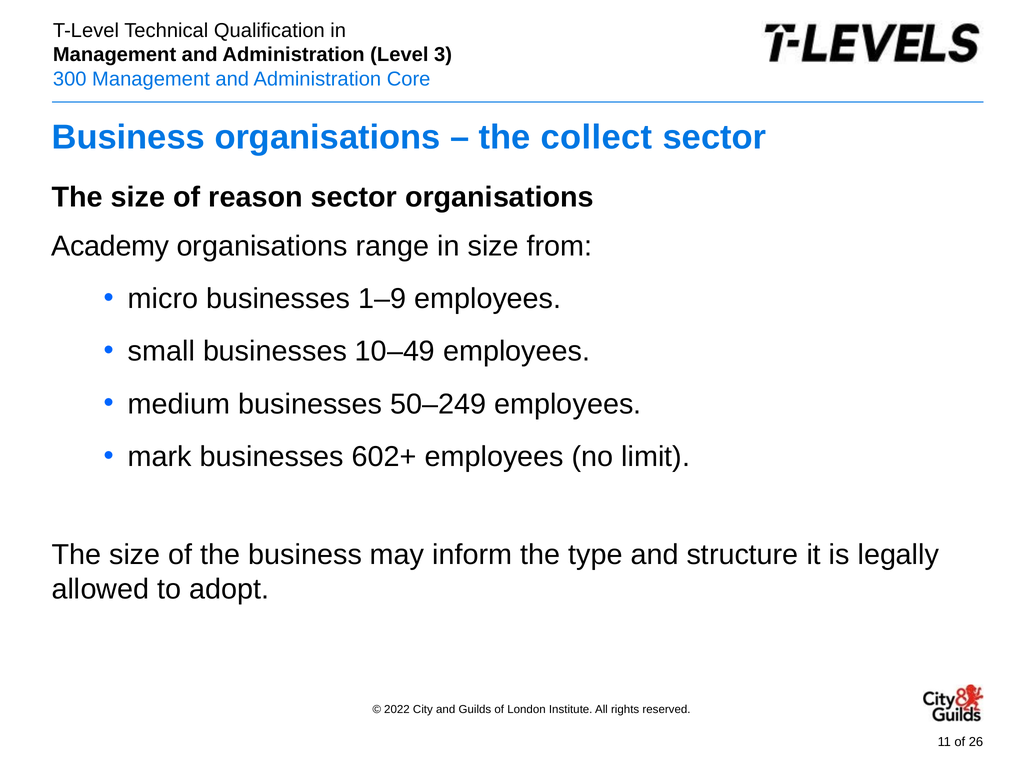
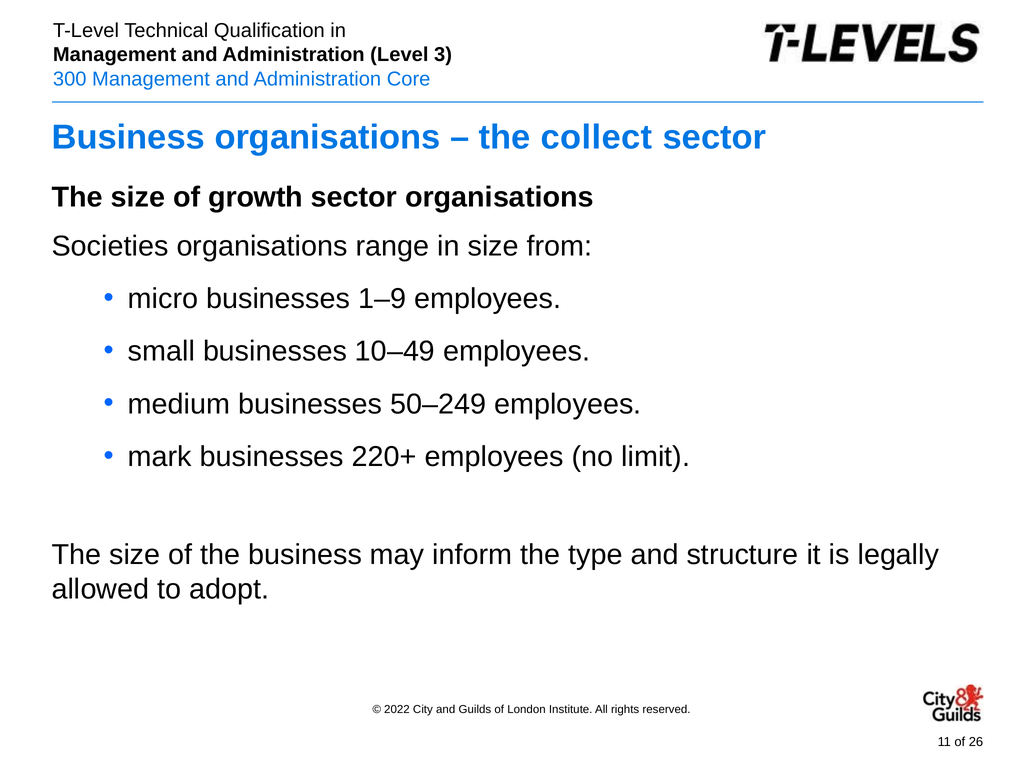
reason: reason -> growth
Academy: Academy -> Societies
602+: 602+ -> 220+
